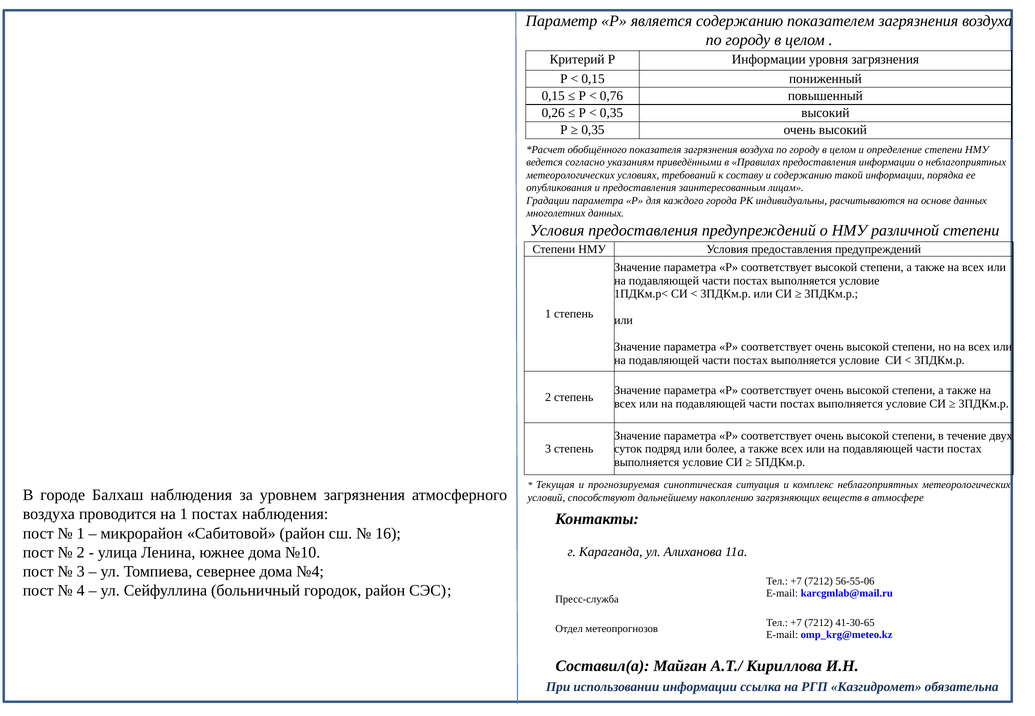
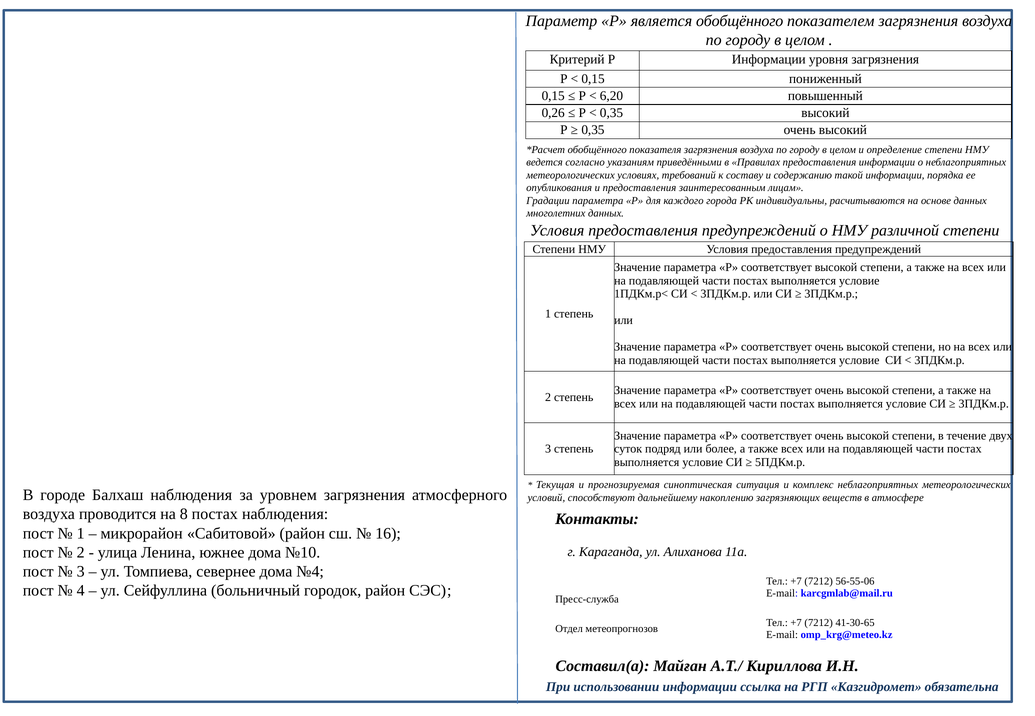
является содержанию: содержанию -> обобщённого
0,76: 0,76 -> 6,20
на 1: 1 -> 8
